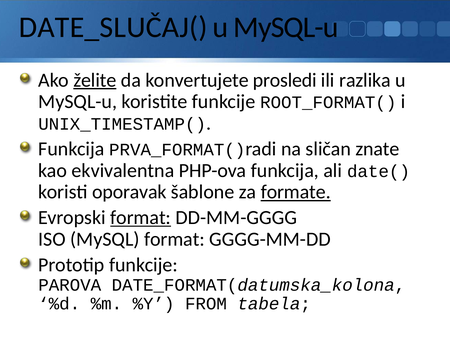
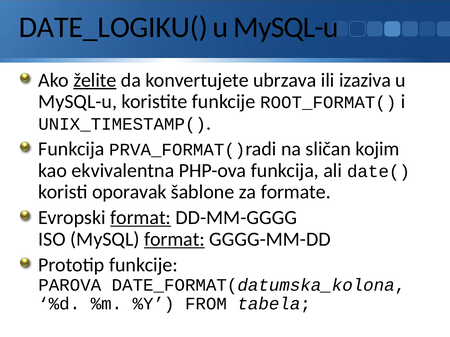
DATE_SLUČAJ(: DATE_SLUČAJ( -> DATE_LOGIKU(
prosledi: prosledi -> ubrzava
razlika: razlika -> izaziva
znate: znate -> kojim
formate underline: present -> none
format at (174, 240) underline: none -> present
